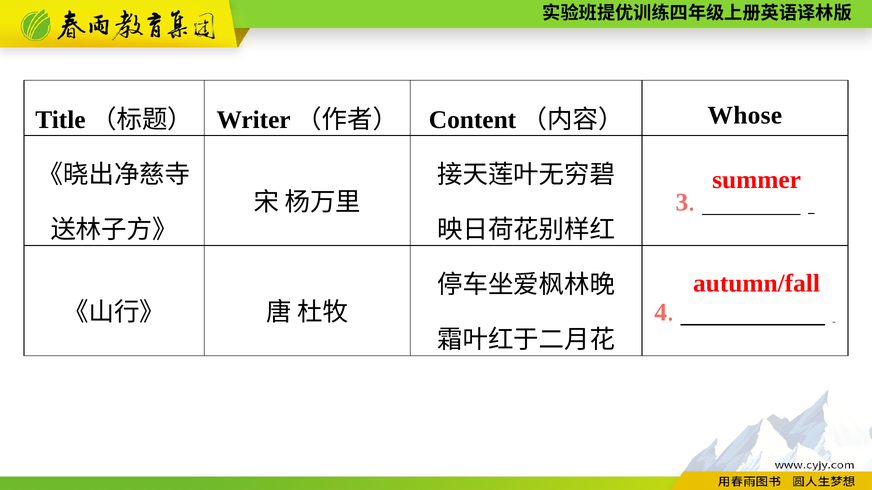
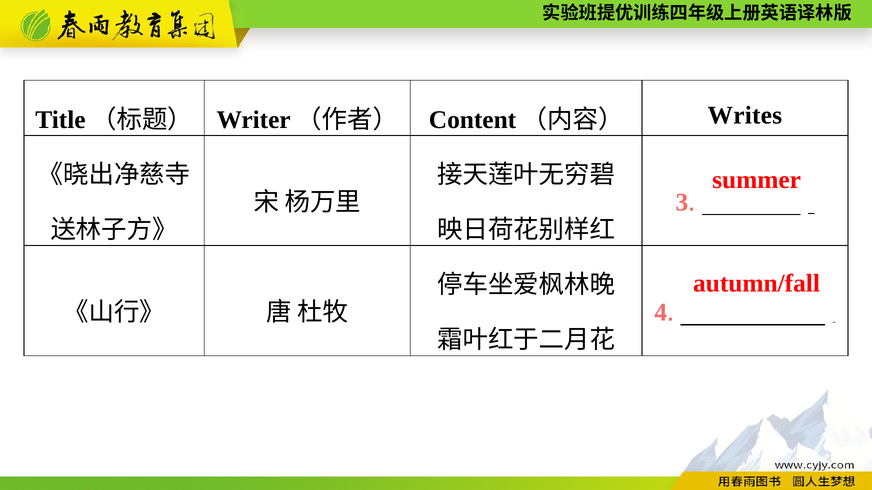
Whose: Whose -> Writes
